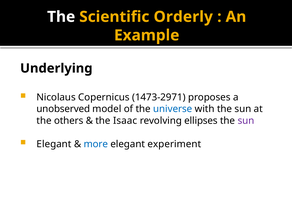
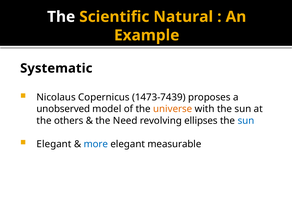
Orderly: Orderly -> Natural
Underlying: Underlying -> Systematic
1473-2971: 1473-2971 -> 1473-7439
universe colour: blue -> orange
Isaac: Isaac -> Need
sun at (246, 121) colour: purple -> blue
experiment: experiment -> measurable
